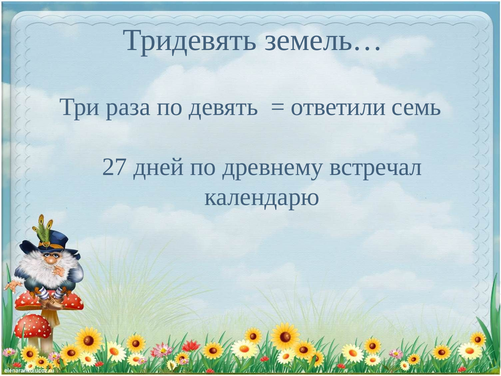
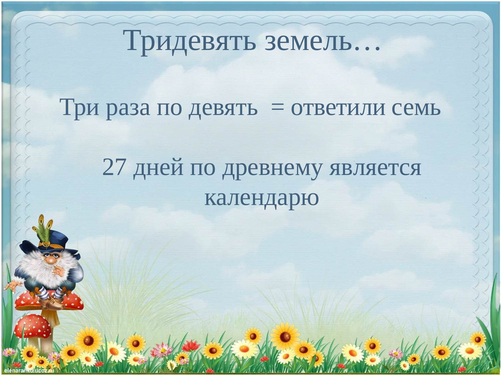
встречал: встречал -> является
